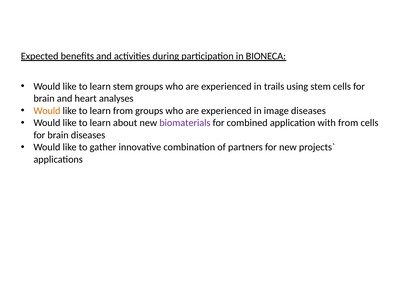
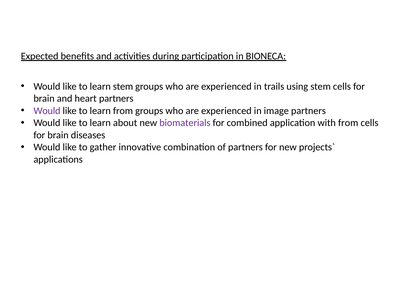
heart analyses: analyses -> partners
Would at (47, 111) colour: orange -> purple
image diseases: diseases -> partners
